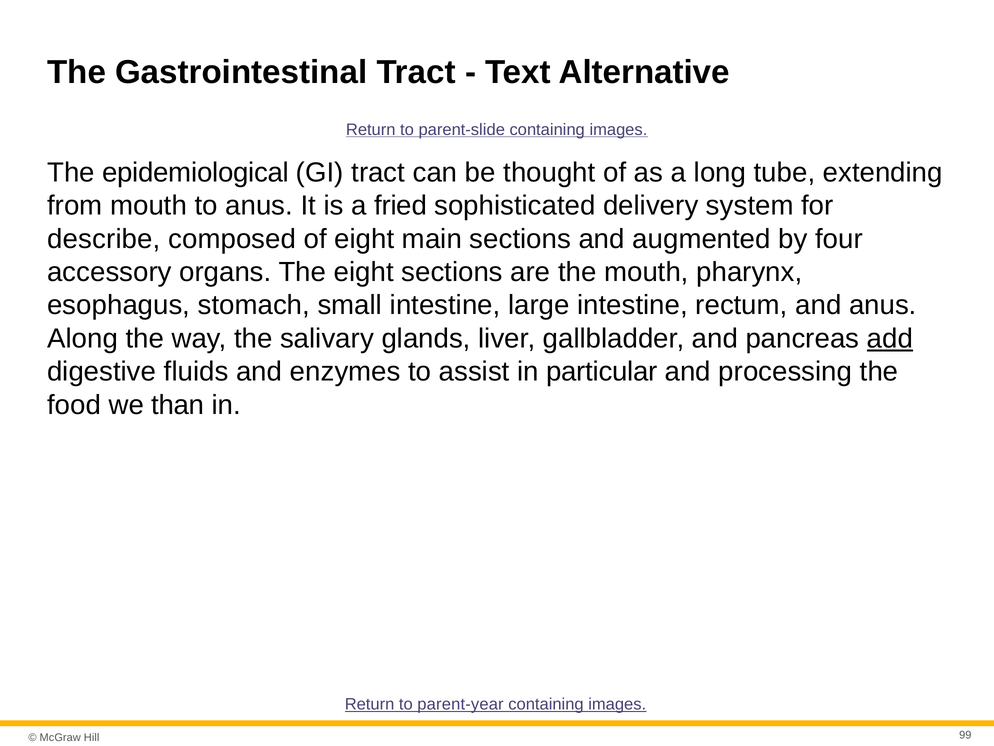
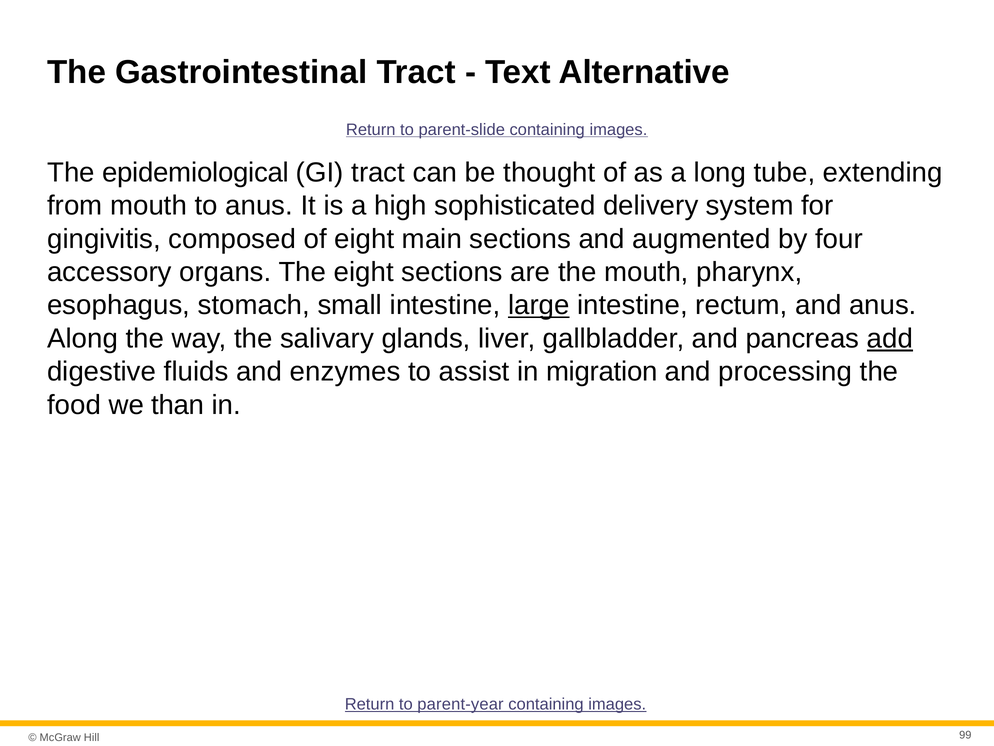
fried: fried -> high
describe: describe -> gingivitis
large underline: none -> present
particular: particular -> migration
